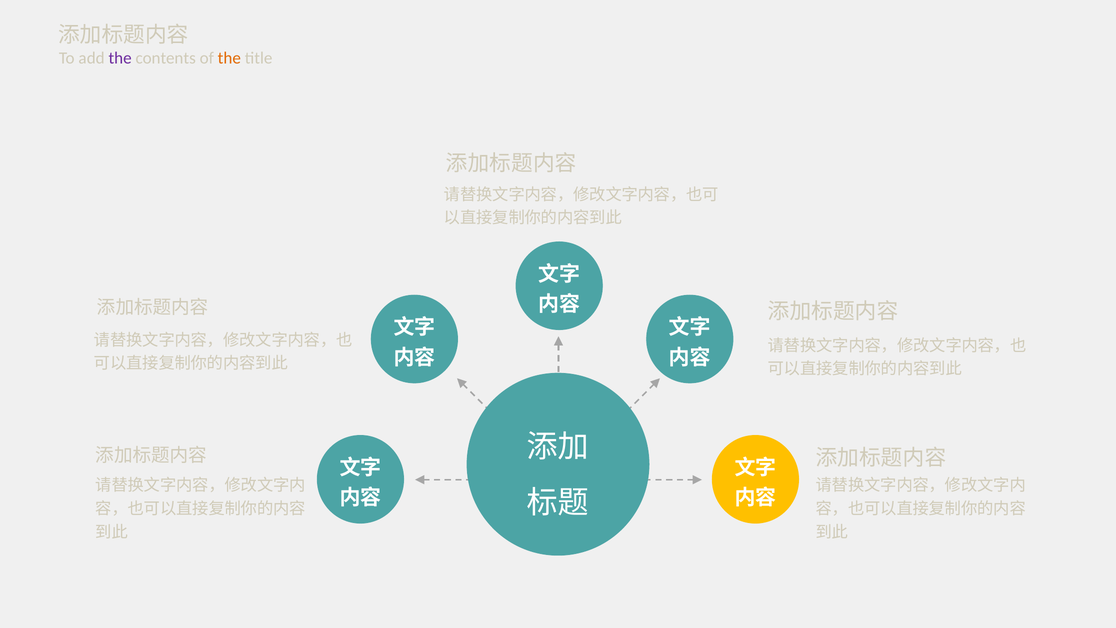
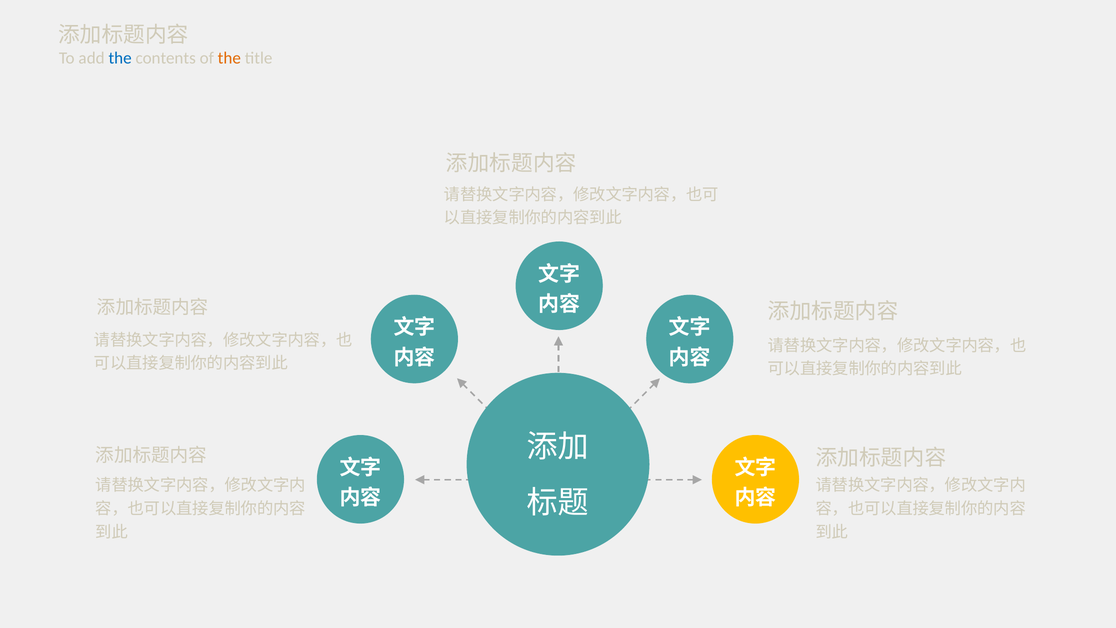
the at (120, 58) colour: purple -> blue
